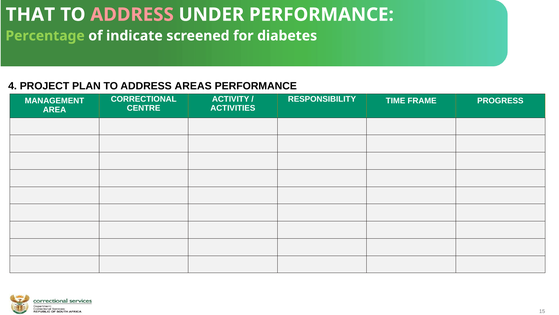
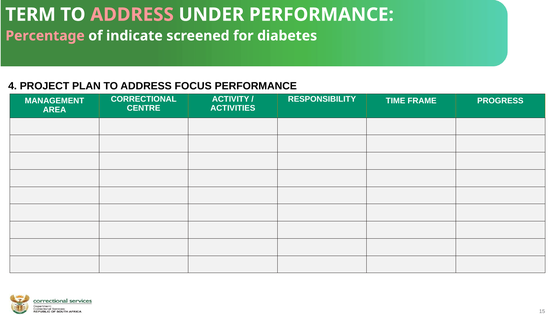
THAT: THAT -> TERM
Percentage colour: light green -> pink
AREAS: AREAS -> FOCUS
